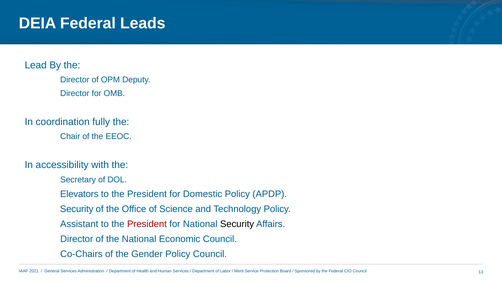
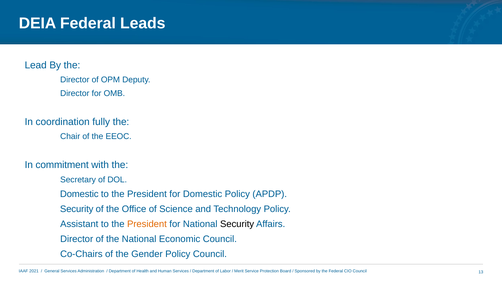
accessibility: accessibility -> commitment
Elevators at (79, 194): Elevators -> Domestic
President at (147, 223) colour: red -> orange
